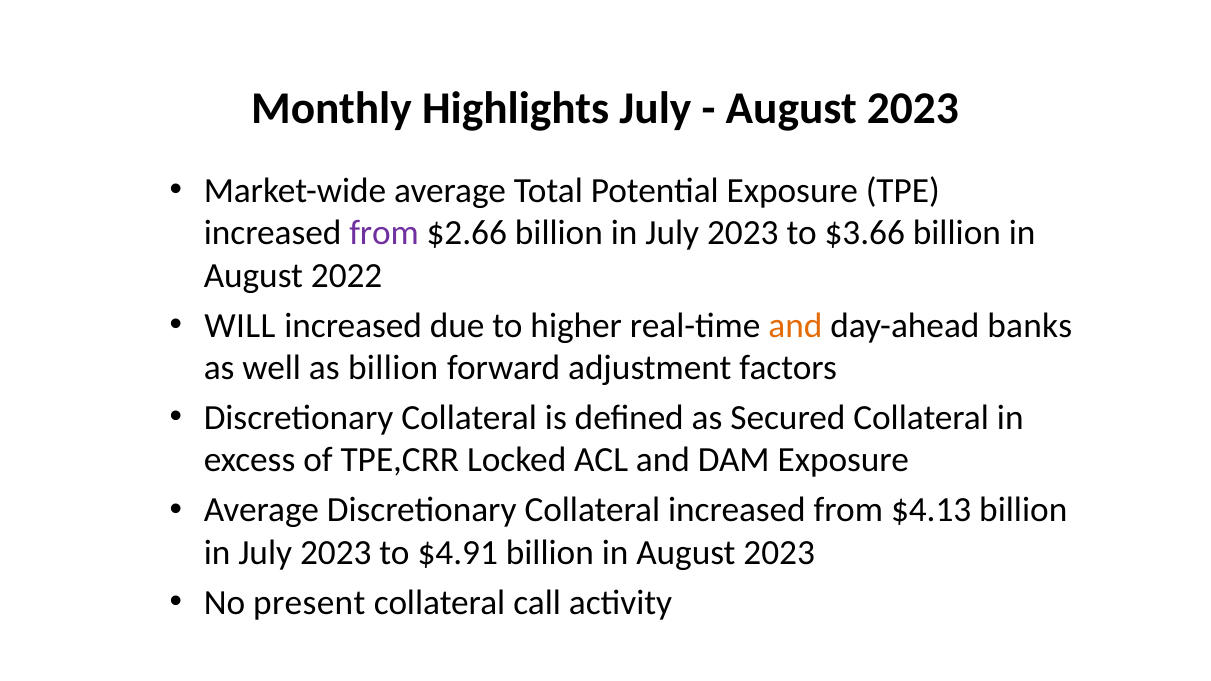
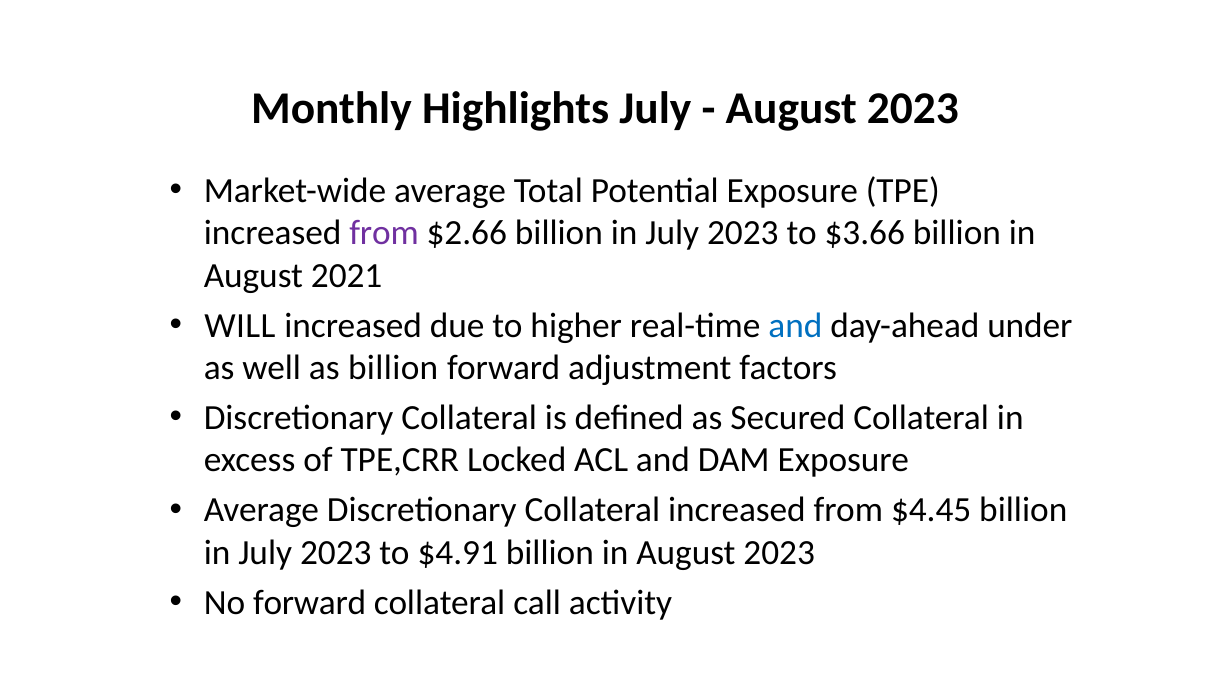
2022: 2022 -> 2021
and at (795, 326) colour: orange -> blue
banks: banks -> under
$4.13: $4.13 -> $4.45
No present: present -> forward
